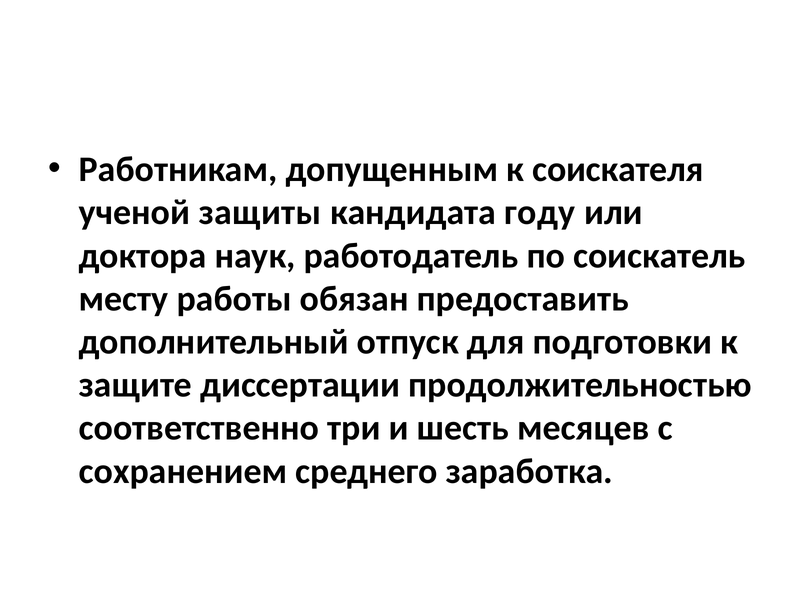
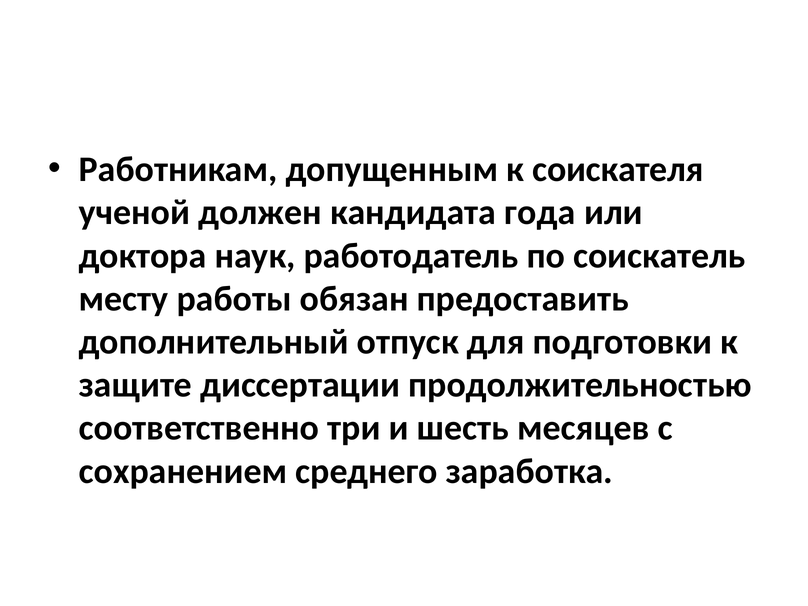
защиты: защиты -> должен
году: году -> года
